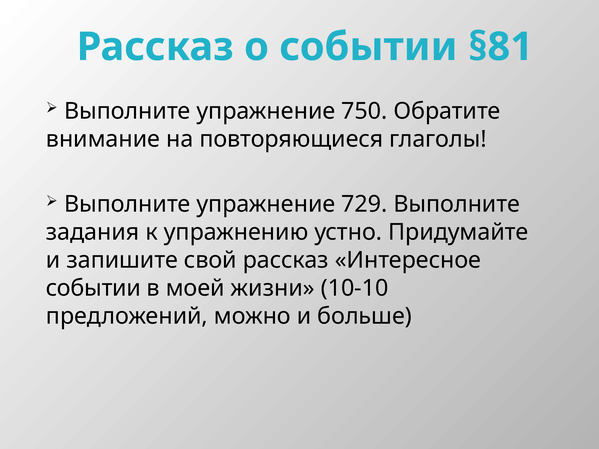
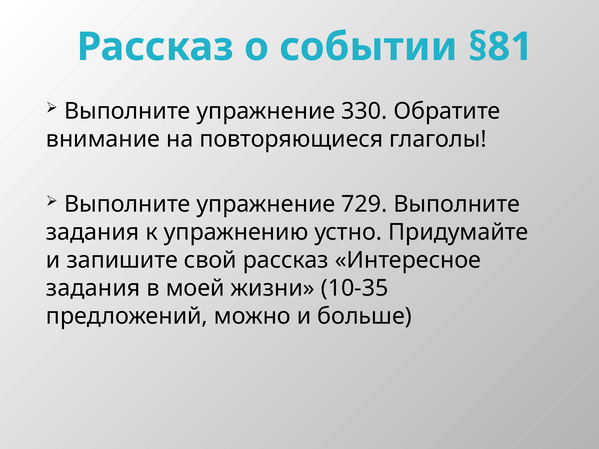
750: 750 -> 330
событии at (93, 288): событии -> задания
10-10: 10-10 -> 10-35
